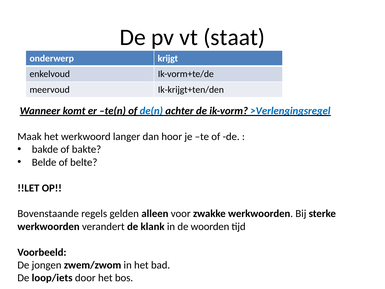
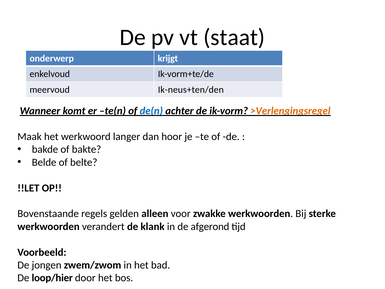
Ik-krijgt+ten/den: Ik-krijgt+ten/den -> Ik-neus+ten/den
>Verlengingsregel colour: blue -> orange
woorden: woorden -> afgerond
loop/iets: loop/iets -> loop/hier
